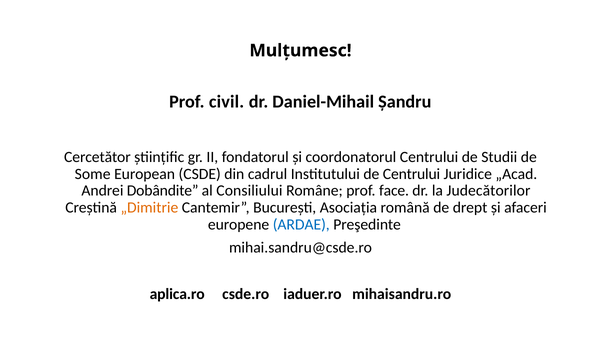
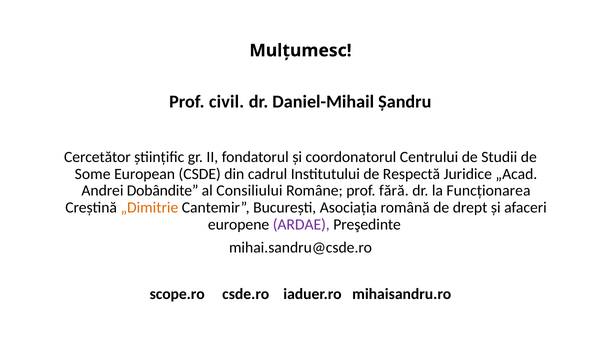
de Centrului: Centrului -> Respectă
face: face -> fără
Judecătorilor: Judecătorilor -> Funcționarea
ARDAE colour: blue -> purple
aplica.ro: aplica.ro -> scope.ro
